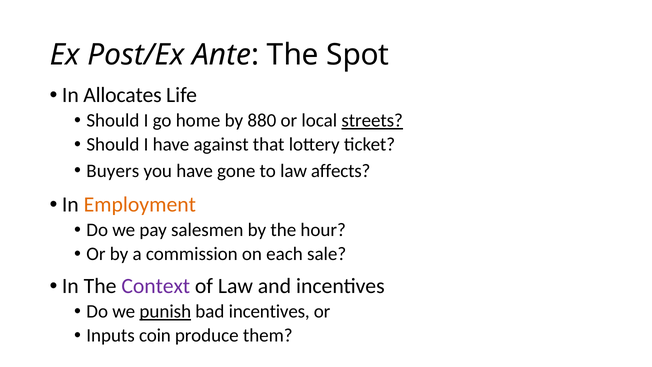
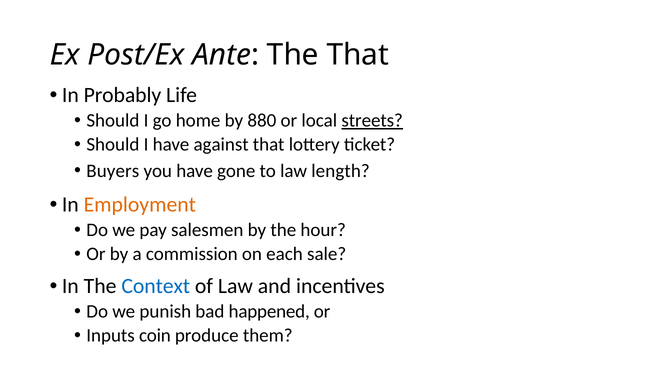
The Spot: Spot -> That
Allocates: Allocates -> Probably
affects: affects -> length
Context colour: purple -> blue
punish underline: present -> none
bad incentives: incentives -> happened
